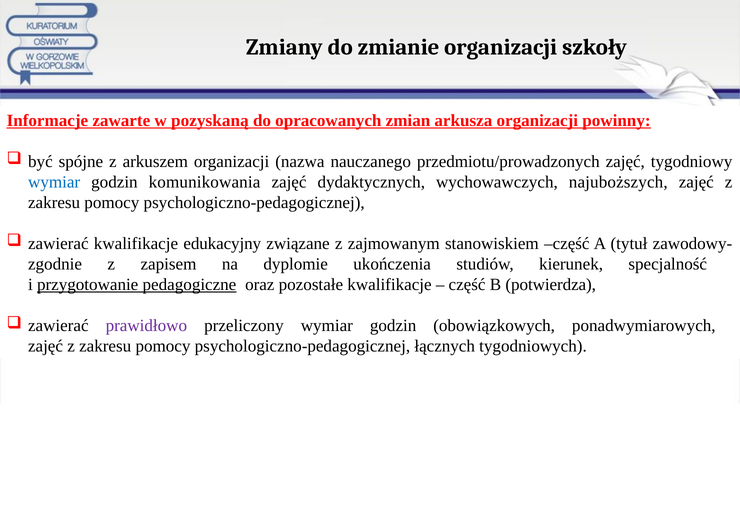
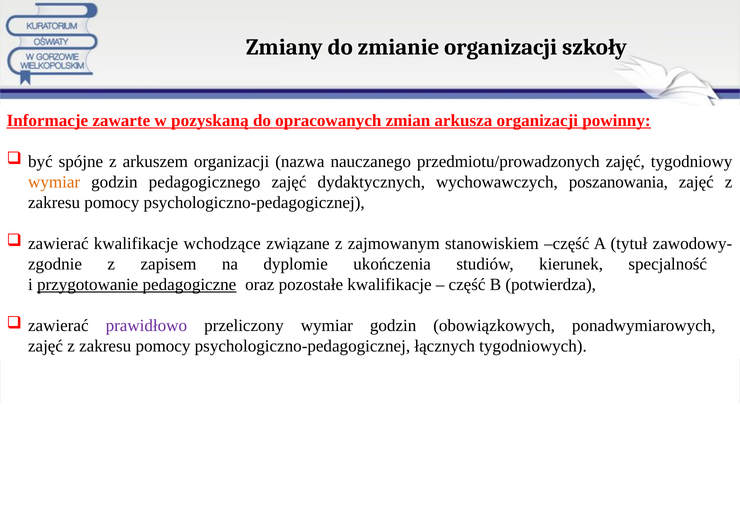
wymiar at (54, 182) colour: blue -> orange
komunikowania: komunikowania -> pedagogicznego
najuboższych: najuboższych -> poszanowania
edukacyjny: edukacyjny -> wchodzące
